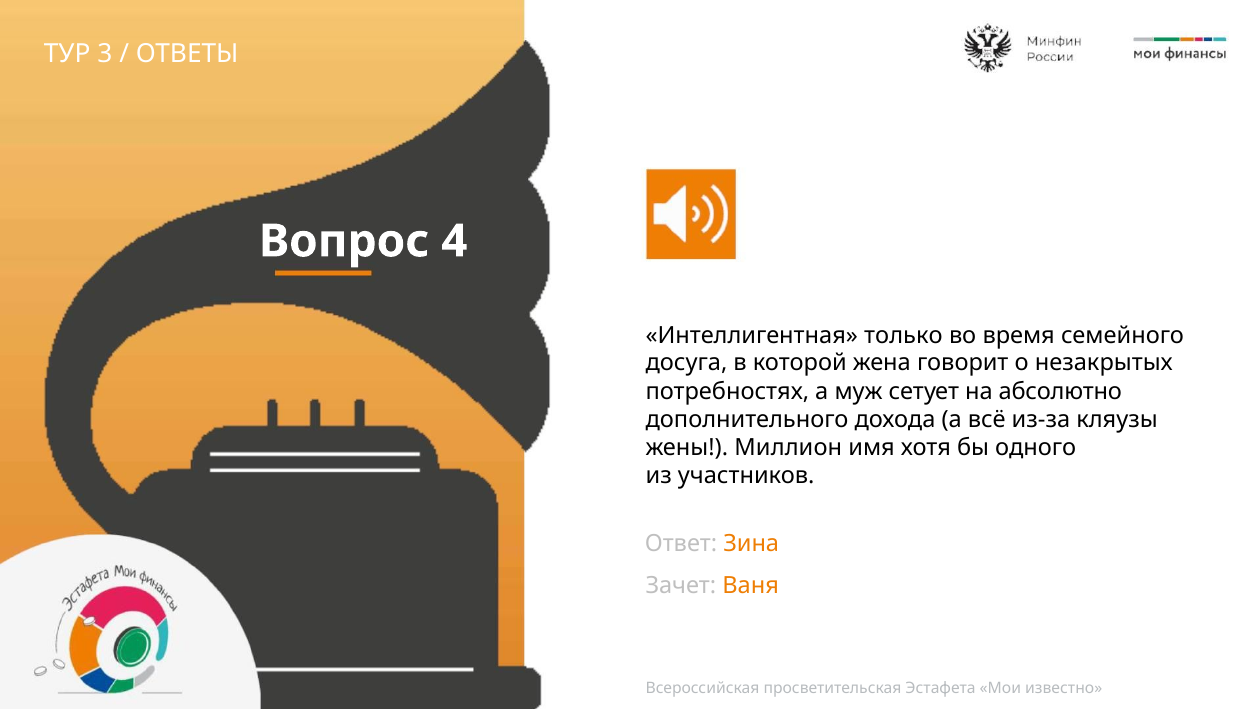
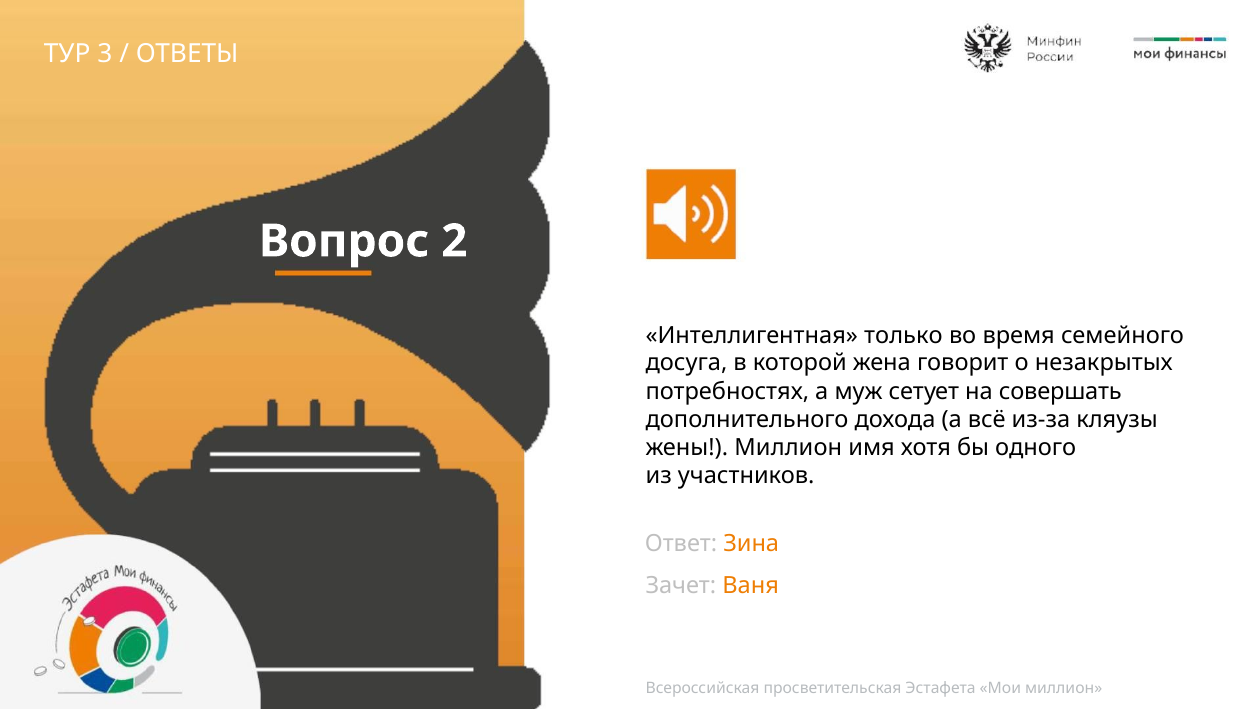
4: 4 -> 2
абсолютно: абсолютно -> совершать
Мои известно: известно -> миллион
